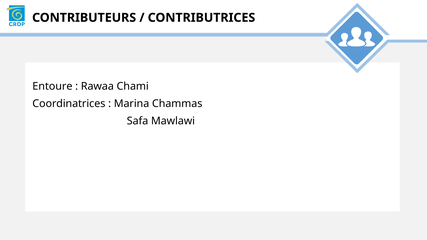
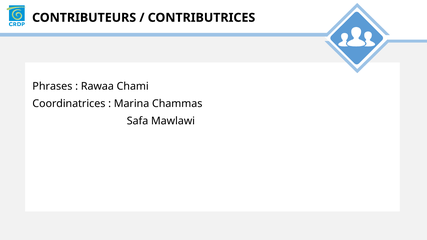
Entoure: Entoure -> Phrases
